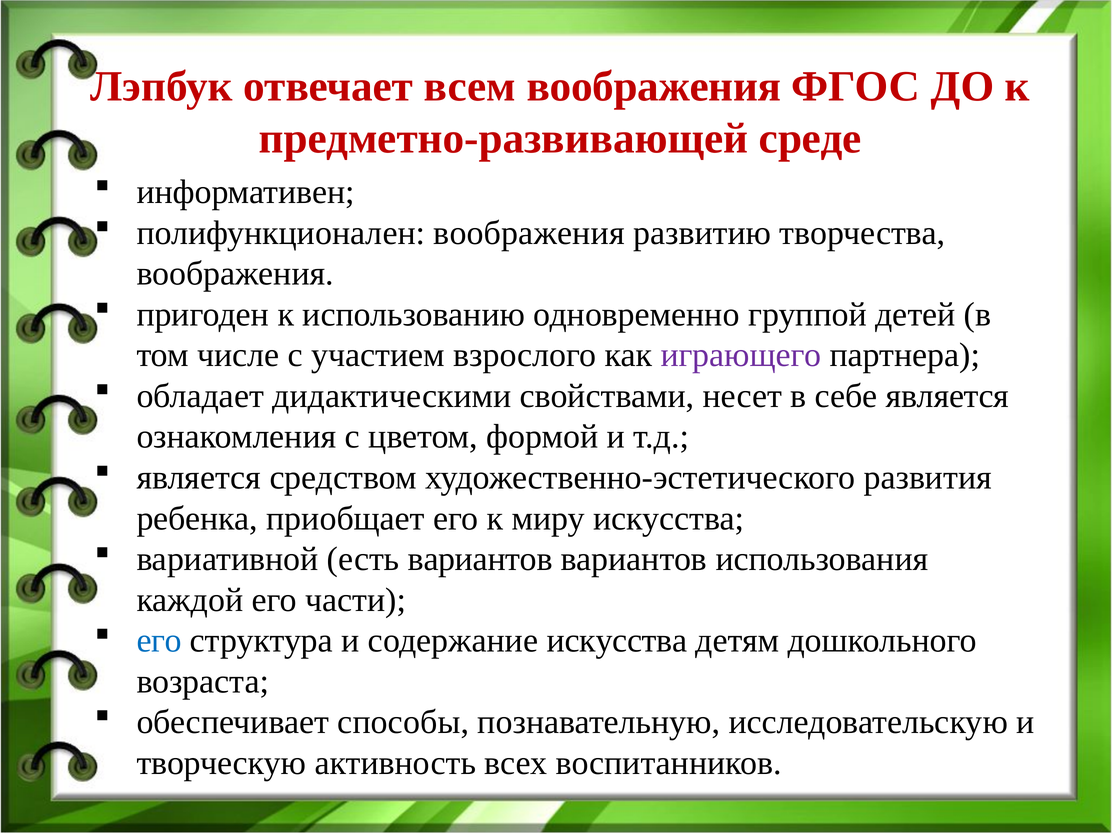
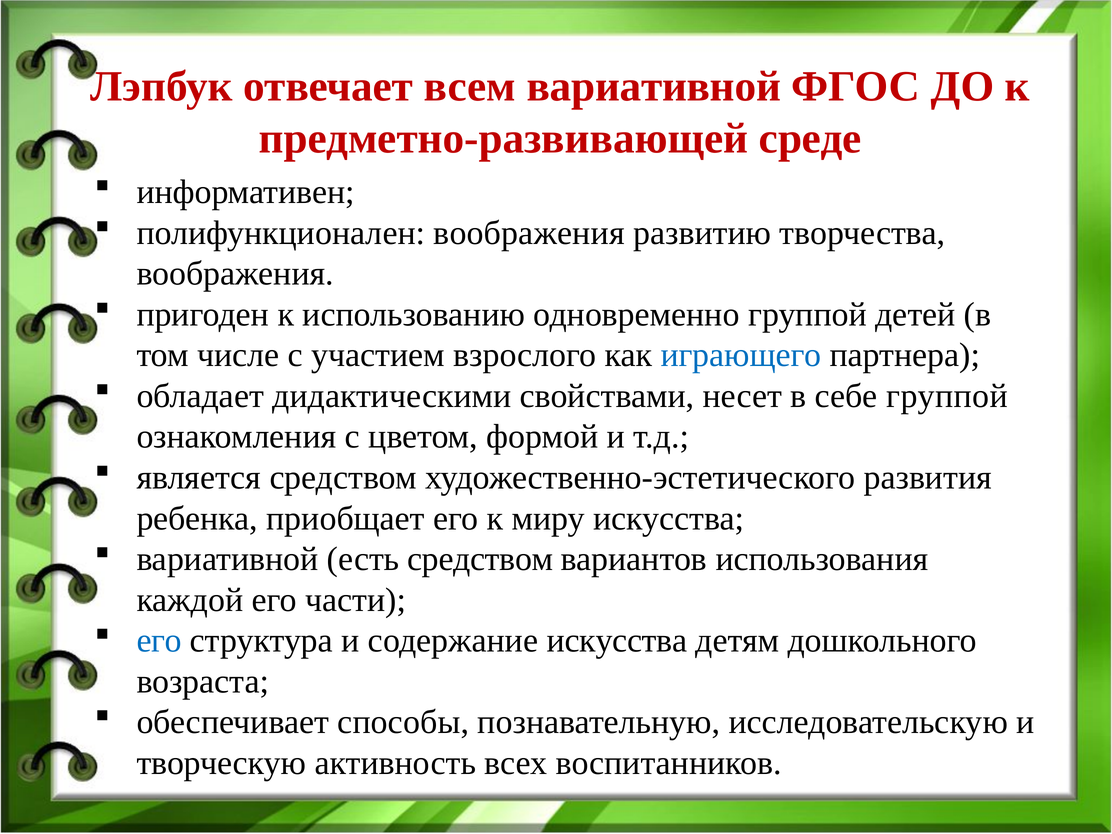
всем воображения: воображения -> вариативной
играющего colour: purple -> blue
себе является: является -> группой
есть вариантов: вариантов -> средством
